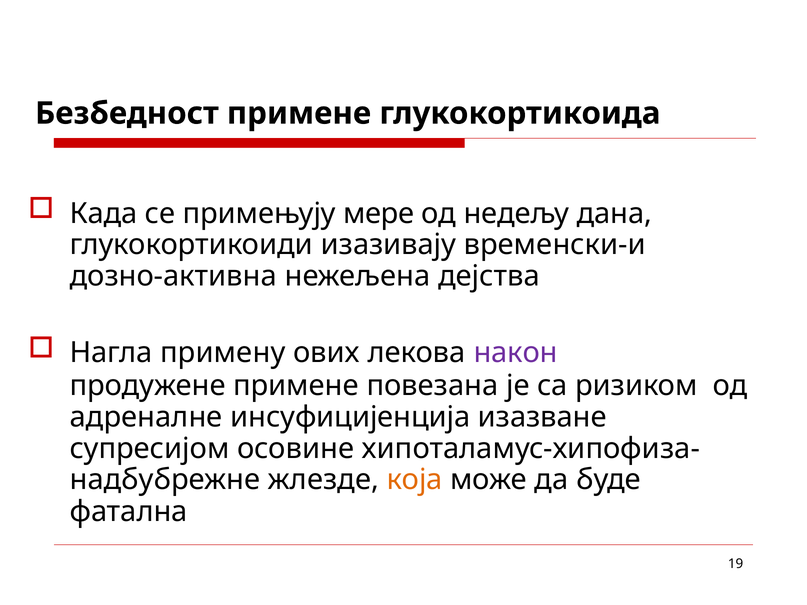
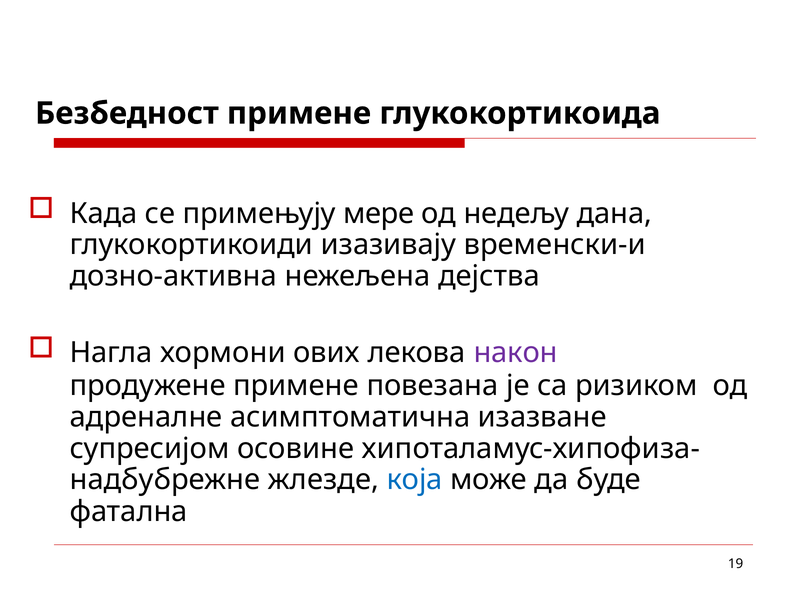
примену: примену -> хормони
инсуфицијенција: инсуфицијенција -> асимптоматична
која colour: orange -> blue
